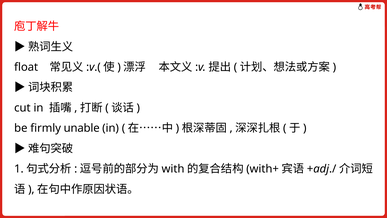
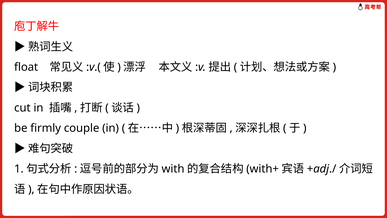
unable: unable -> couple
